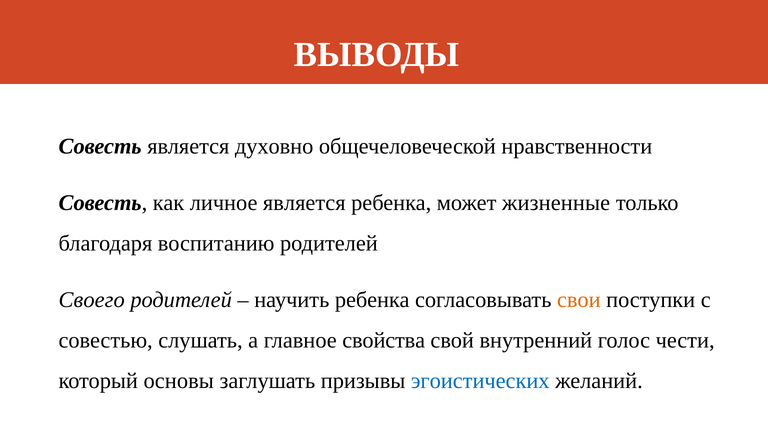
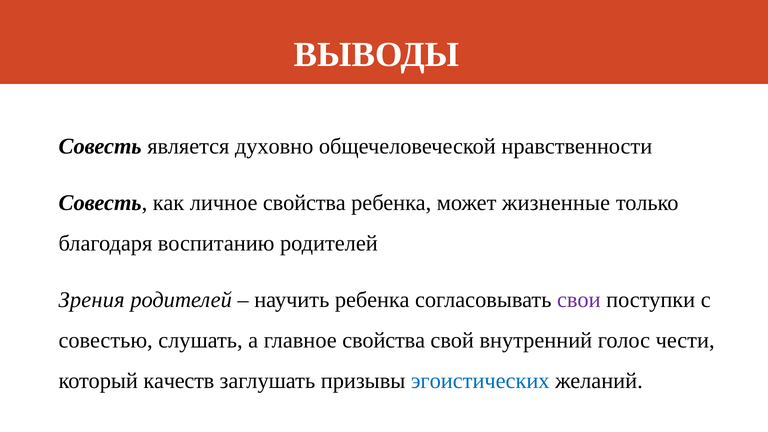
личное является: является -> свойства
Своего: Своего -> Зрения
свои colour: orange -> purple
основы: основы -> качеств
